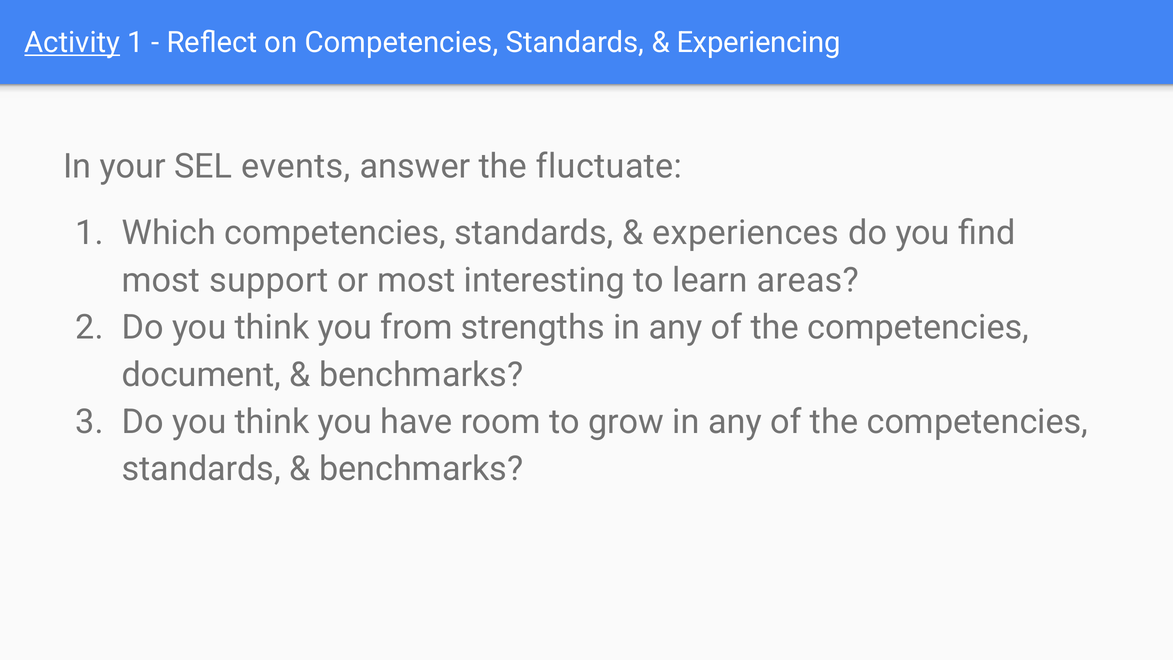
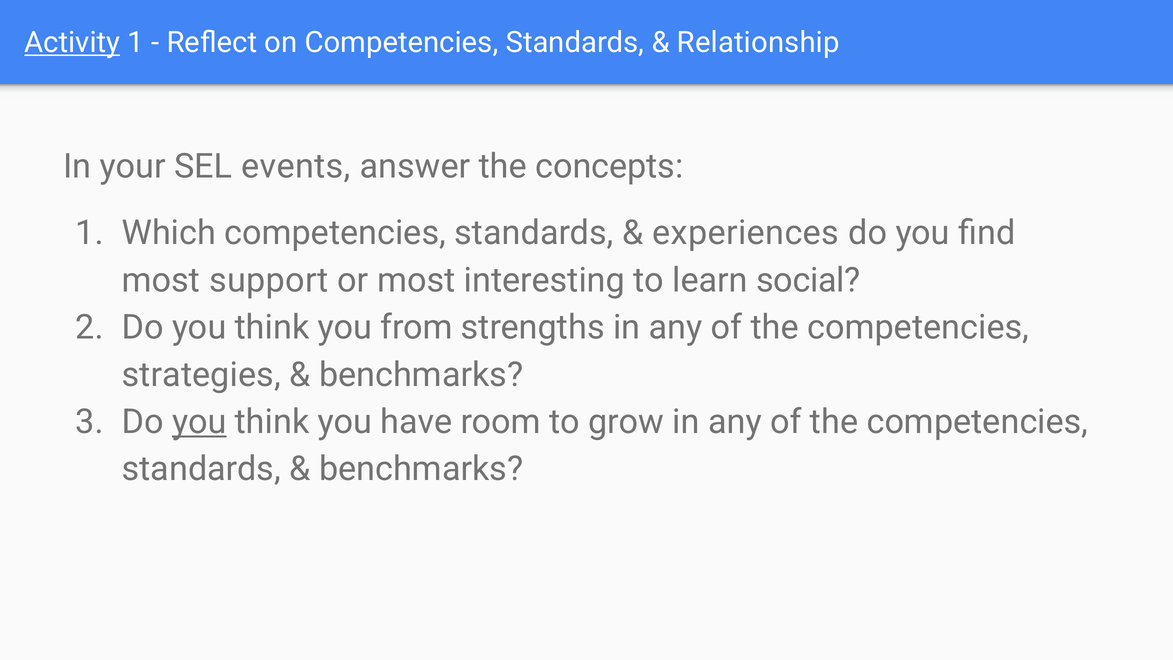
Experiencing: Experiencing -> Relationship
fluctuate: fluctuate -> concepts
areas: areas -> social
document: document -> strategies
you at (199, 422) underline: none -> present
